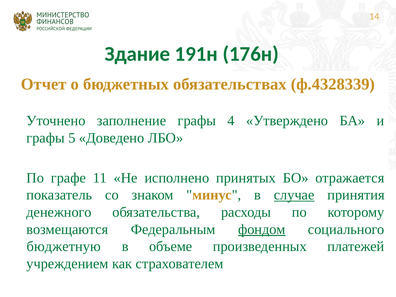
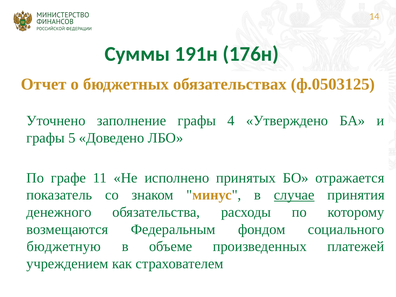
Здание: Здание -> Суммы
ф.4328339: ф.4328339 -> ф.0503125
фондом underline: present -> none
